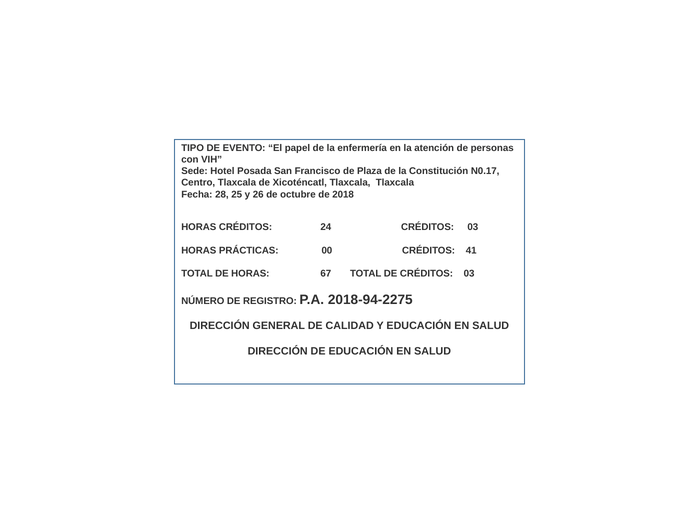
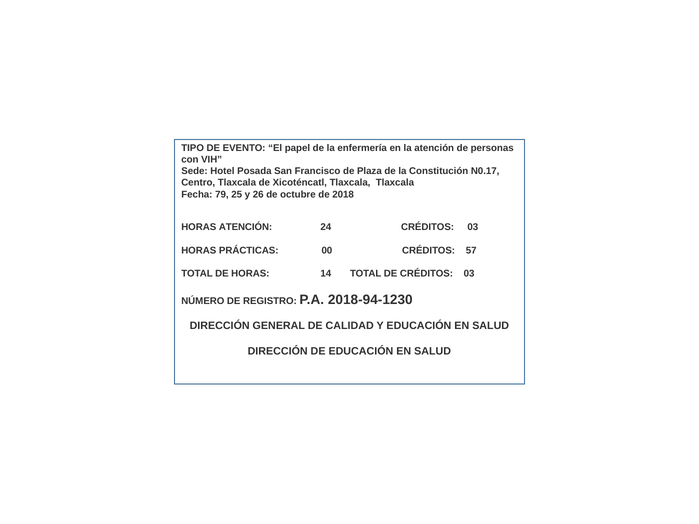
28: 28 -> 79
HORAS CRÉDITOS: CRÉDITOS -> ATENCIÓN
41: 41 -> 57
67: 67 -> 14
2018-94-2275: 2018-94-2275 -> 2018-94-1230
